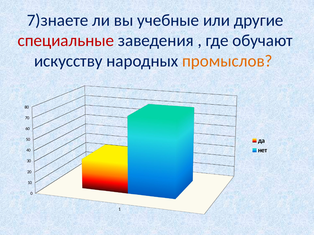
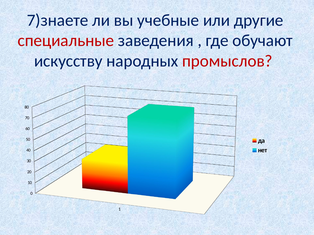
промыслов colour: orange -> red
